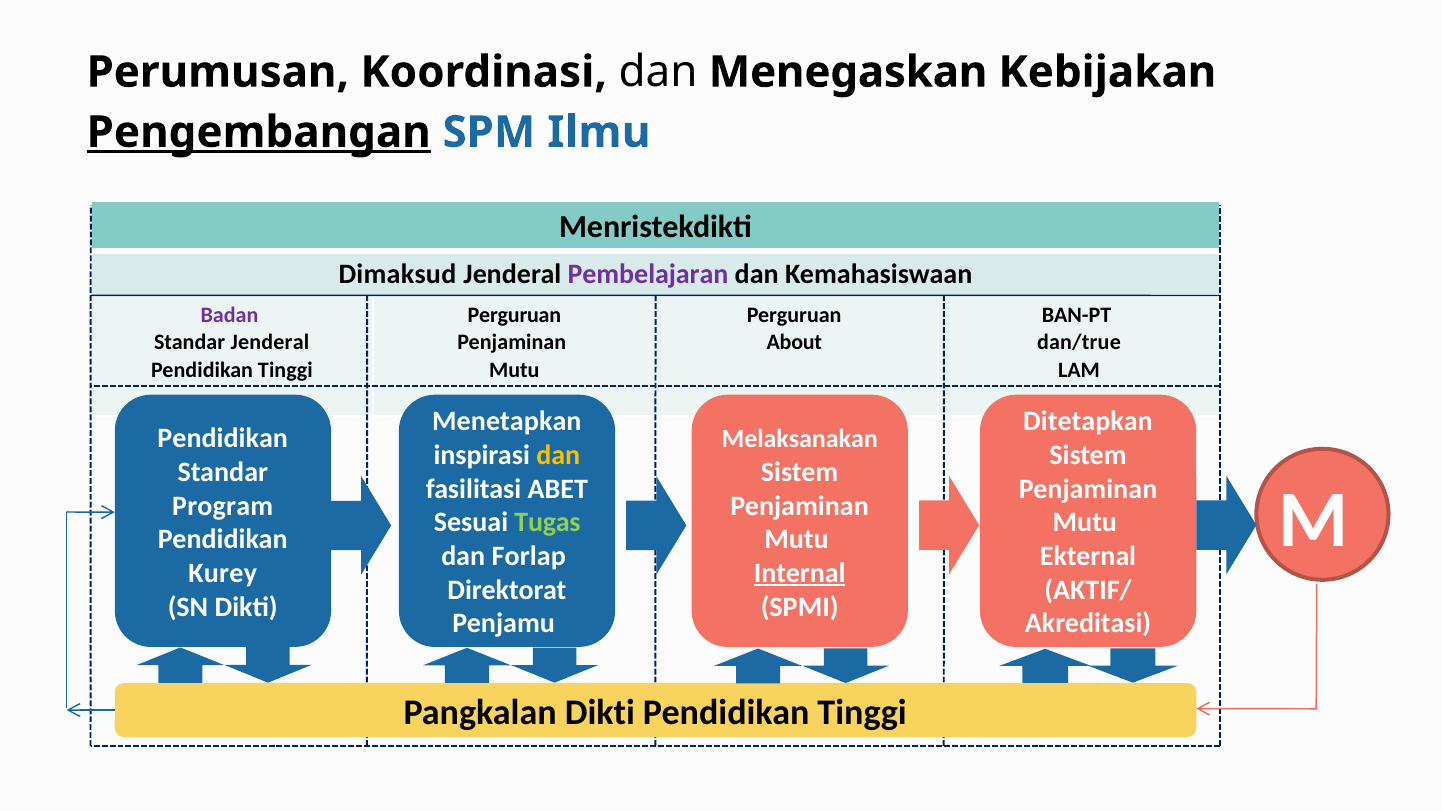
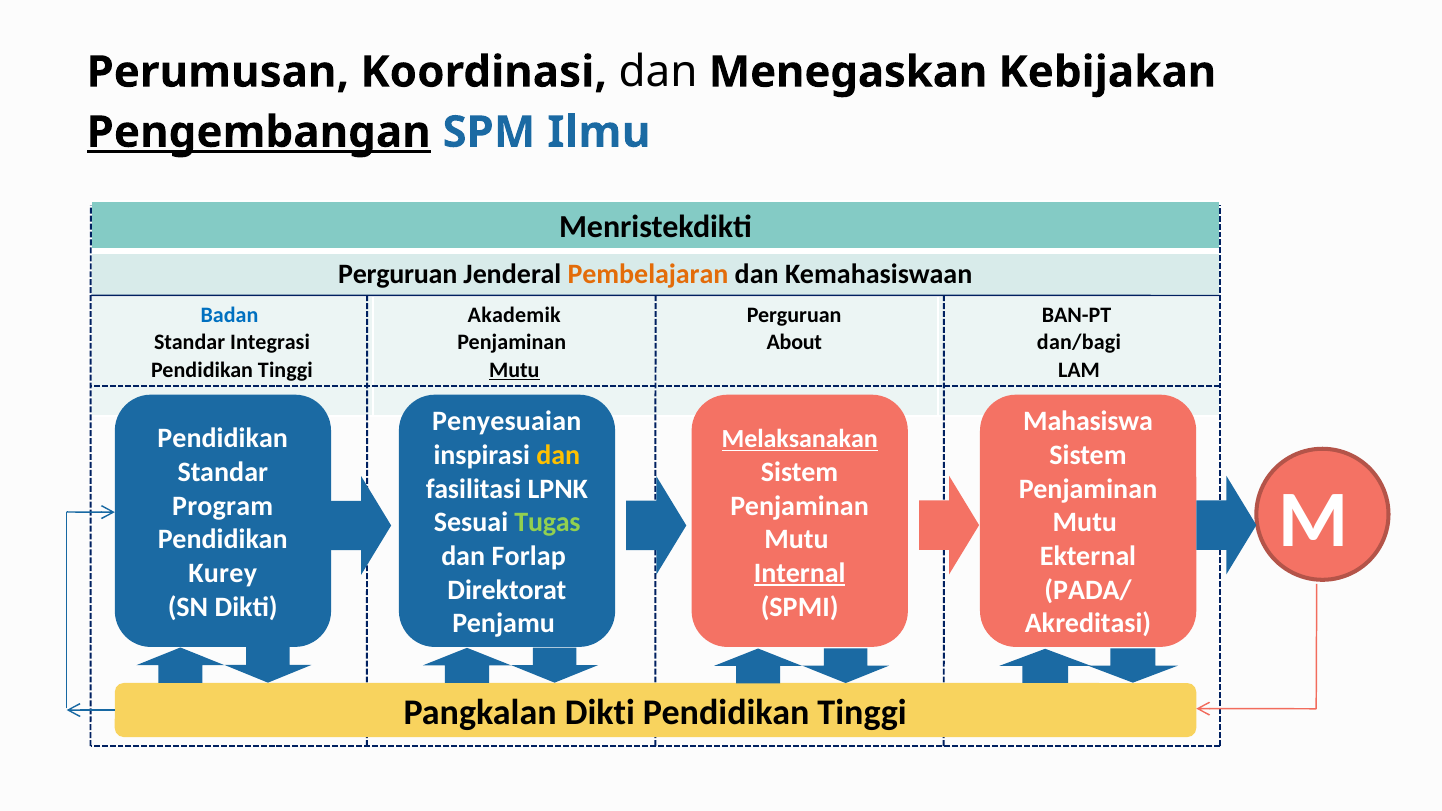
Dimaksud at (397, 274): Dimaksud -> Perguruan
Pembelajaran colour: purple -> orange
Badan colour: purple -> blue
Perguruan at (514, 315): Perguruan -> Akademik
Standar Jenderal: Jenderal -> Integrasi
dan/true: dan/true -> dan/bagi
Mutu at (514, 370) underline: none -> present
Menetapkan: Menetapkan -> Penyesuaian
Ditetapkan: Ditetapkan -> Mahasiswa
Melaksanakan underline: none -> present
ABET: ABET -> LPNK
AKTIF/: AKTIF/ -> PADA/
